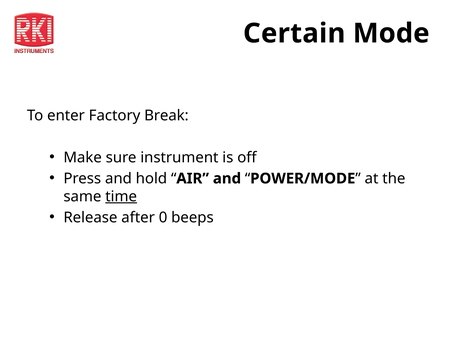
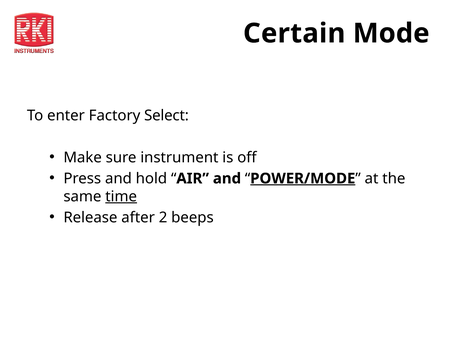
Break: Break -> Select
POWER/MODE underline: none -> present
0: 0 -> 2
